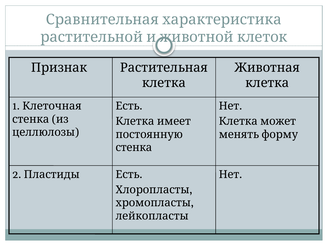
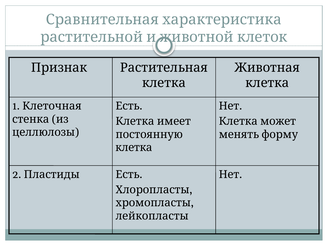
стенка at (134, 148): стенка -> клетка
